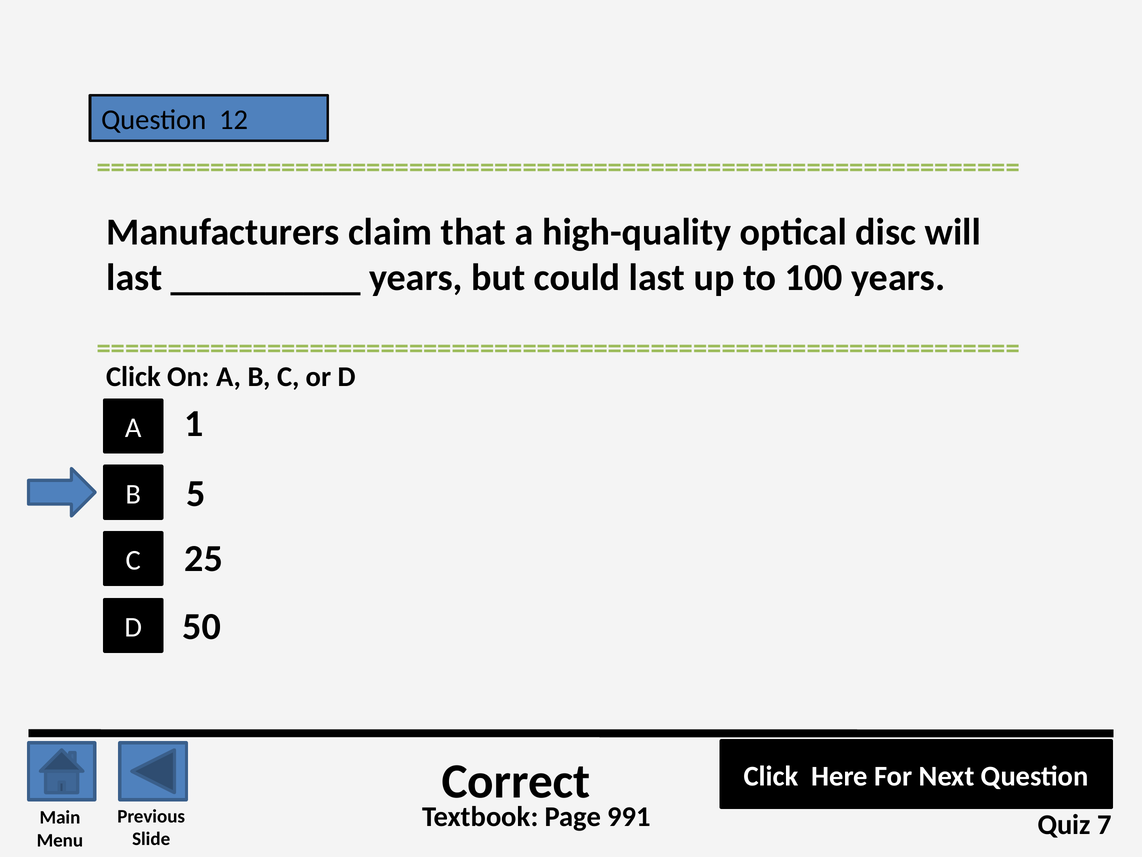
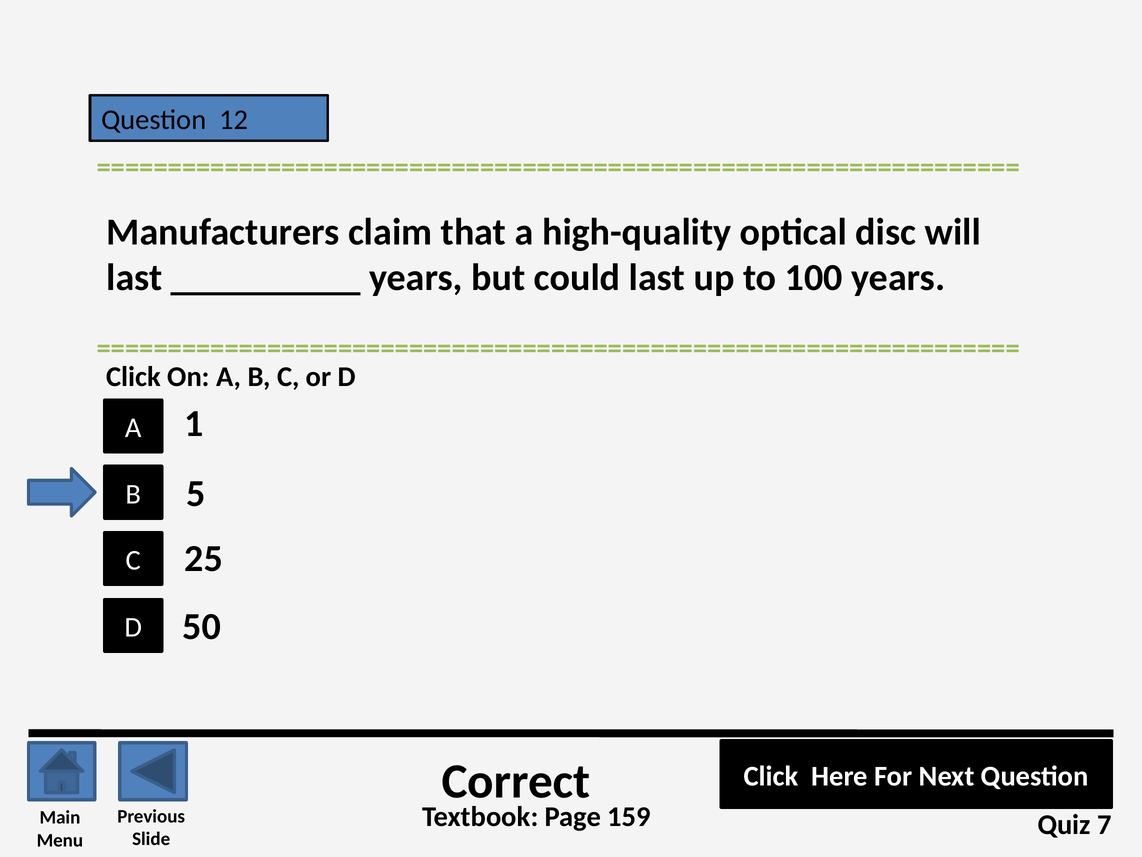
991: 991 -> 159
